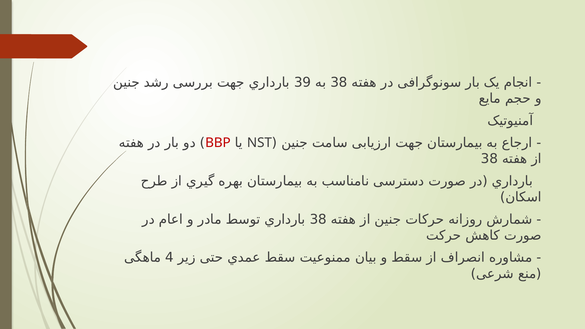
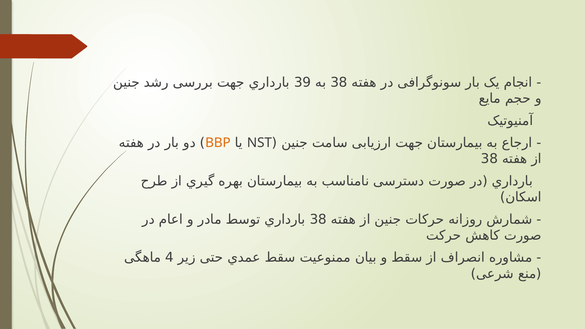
BBP colour: red -> orange
